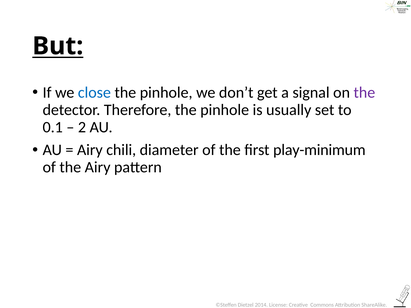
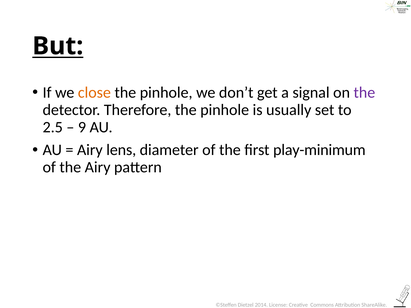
close colour: blue -> orange
0.1: 0.1 -> 2.5
2: 2 -> 9
chili: chili -> lens
